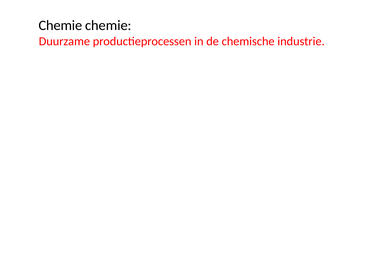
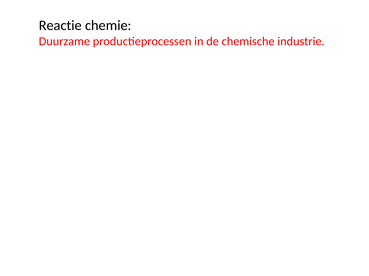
Chemie at (60, 26): Chemie -> Reactie
